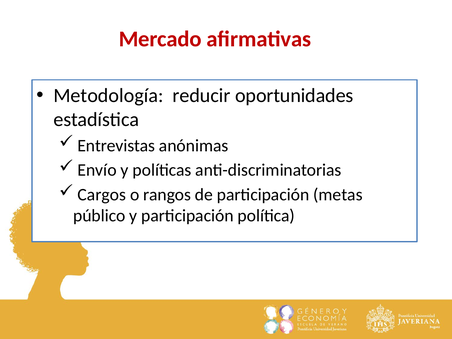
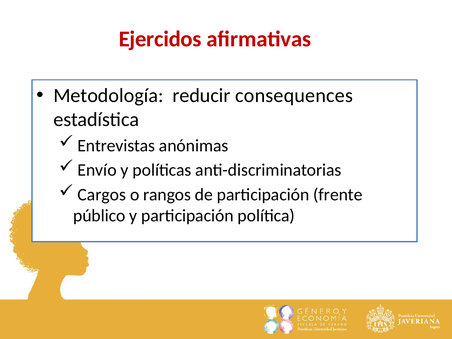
Mercado: Mercado -> Ejercidos
oportunidades: oportunidades -> consequences
metas: metas -> frente
